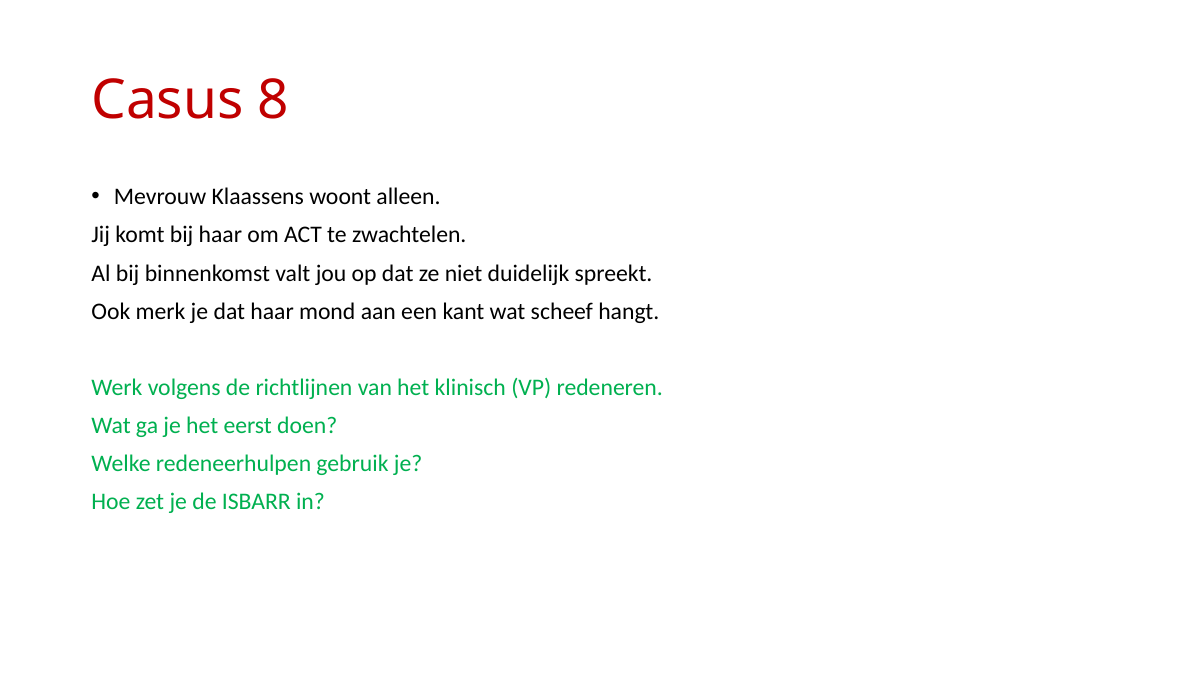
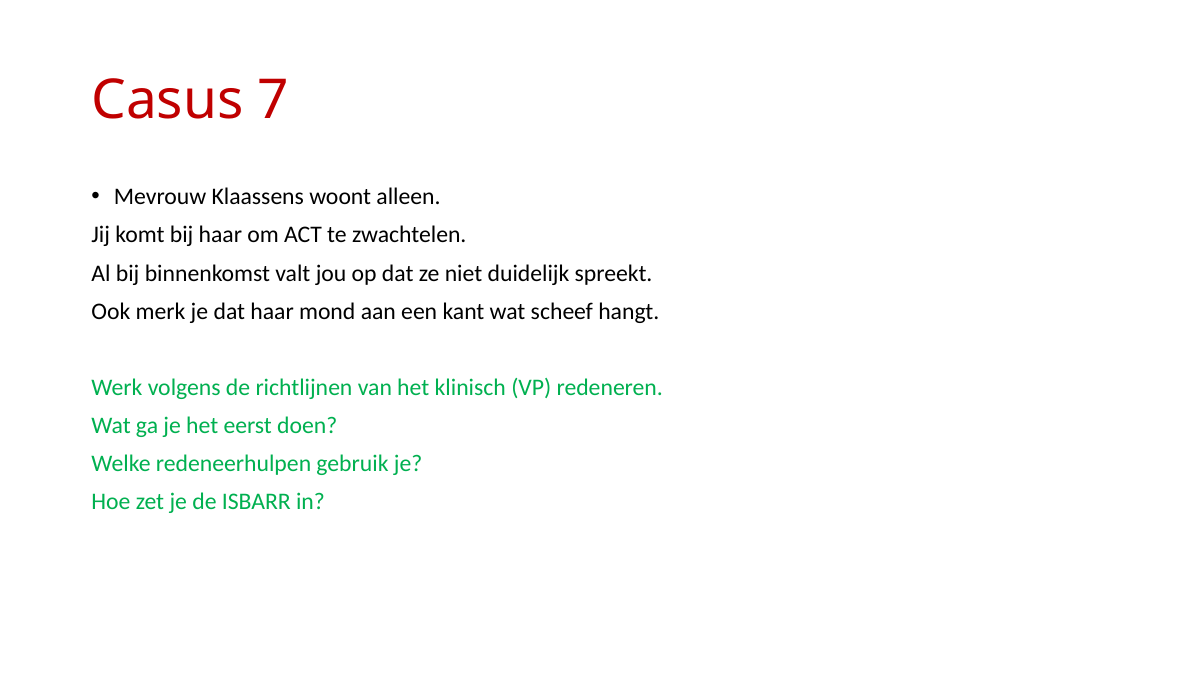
8: 8 -> 7
